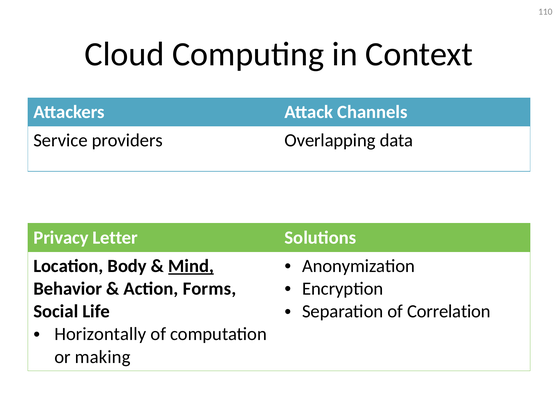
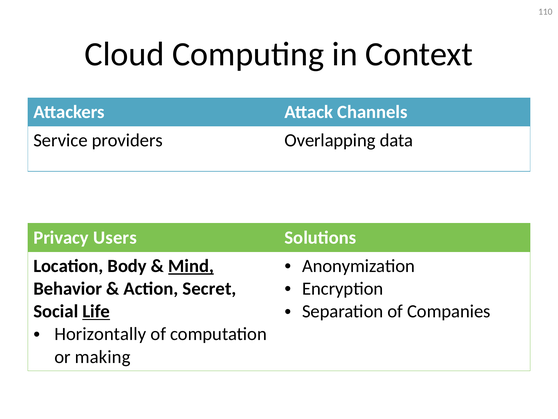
Letter: Letter -> Users
Forms: Forms -> Secret
Correlation: Correlation -> Companies
Life underline: none -> present
